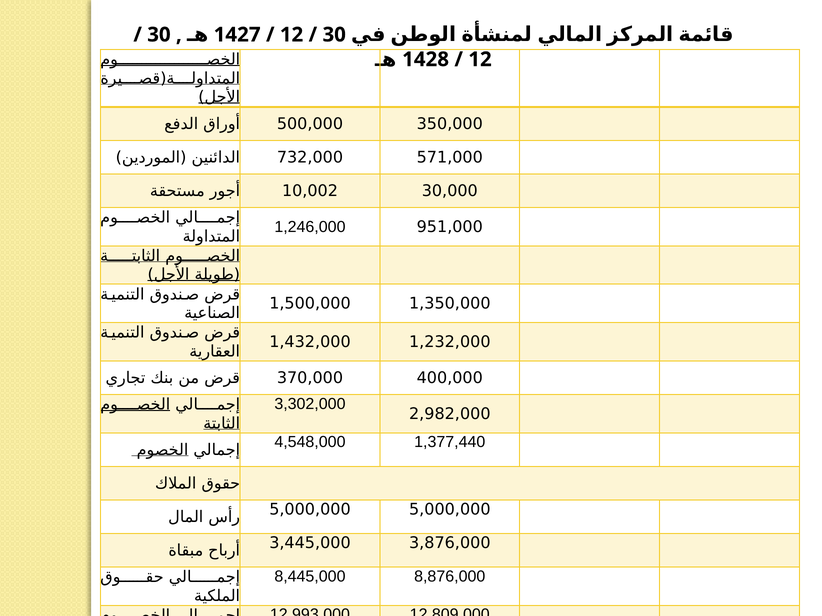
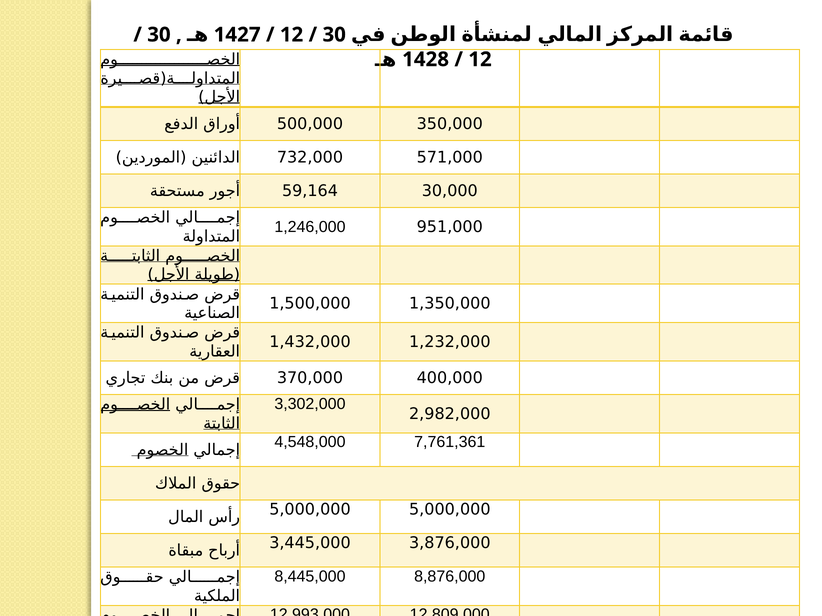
10,002: 10,002 -> 59,164
1,377,440: 1,377,440 -> 7,761,361
